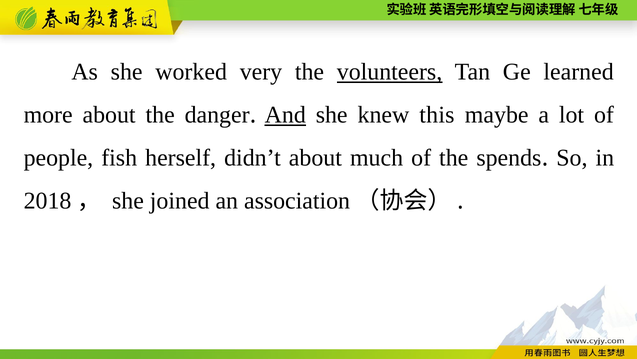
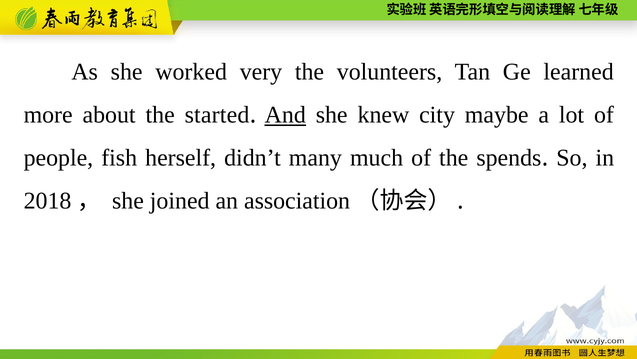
volunteers underline: present -> none
danger: danger -> started
this: this -> city
didn’t about: about -> many
